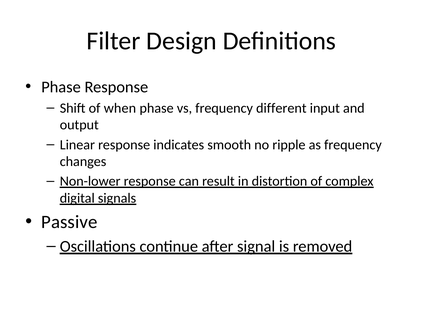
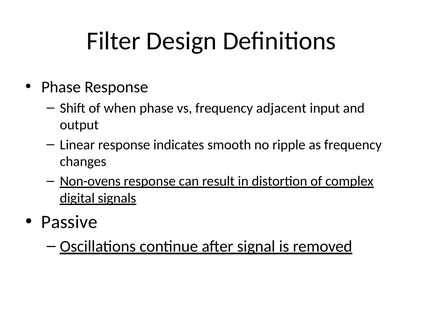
different: different -> adjacent
Non-lower: Non-lower -> Non-ovens
